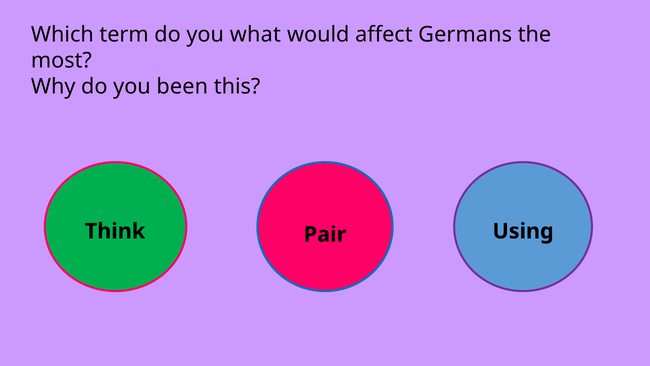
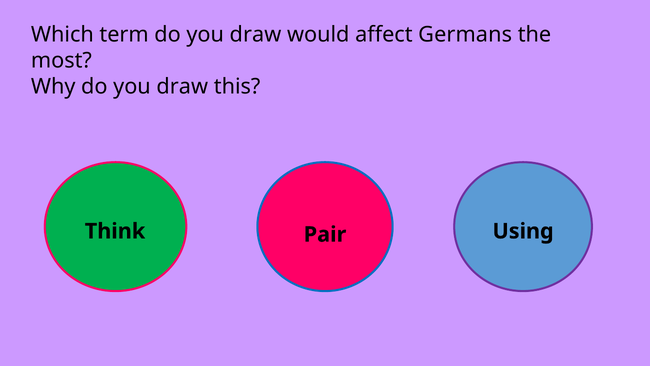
term do you what: what -> draw
Why do you been: been -> draw
